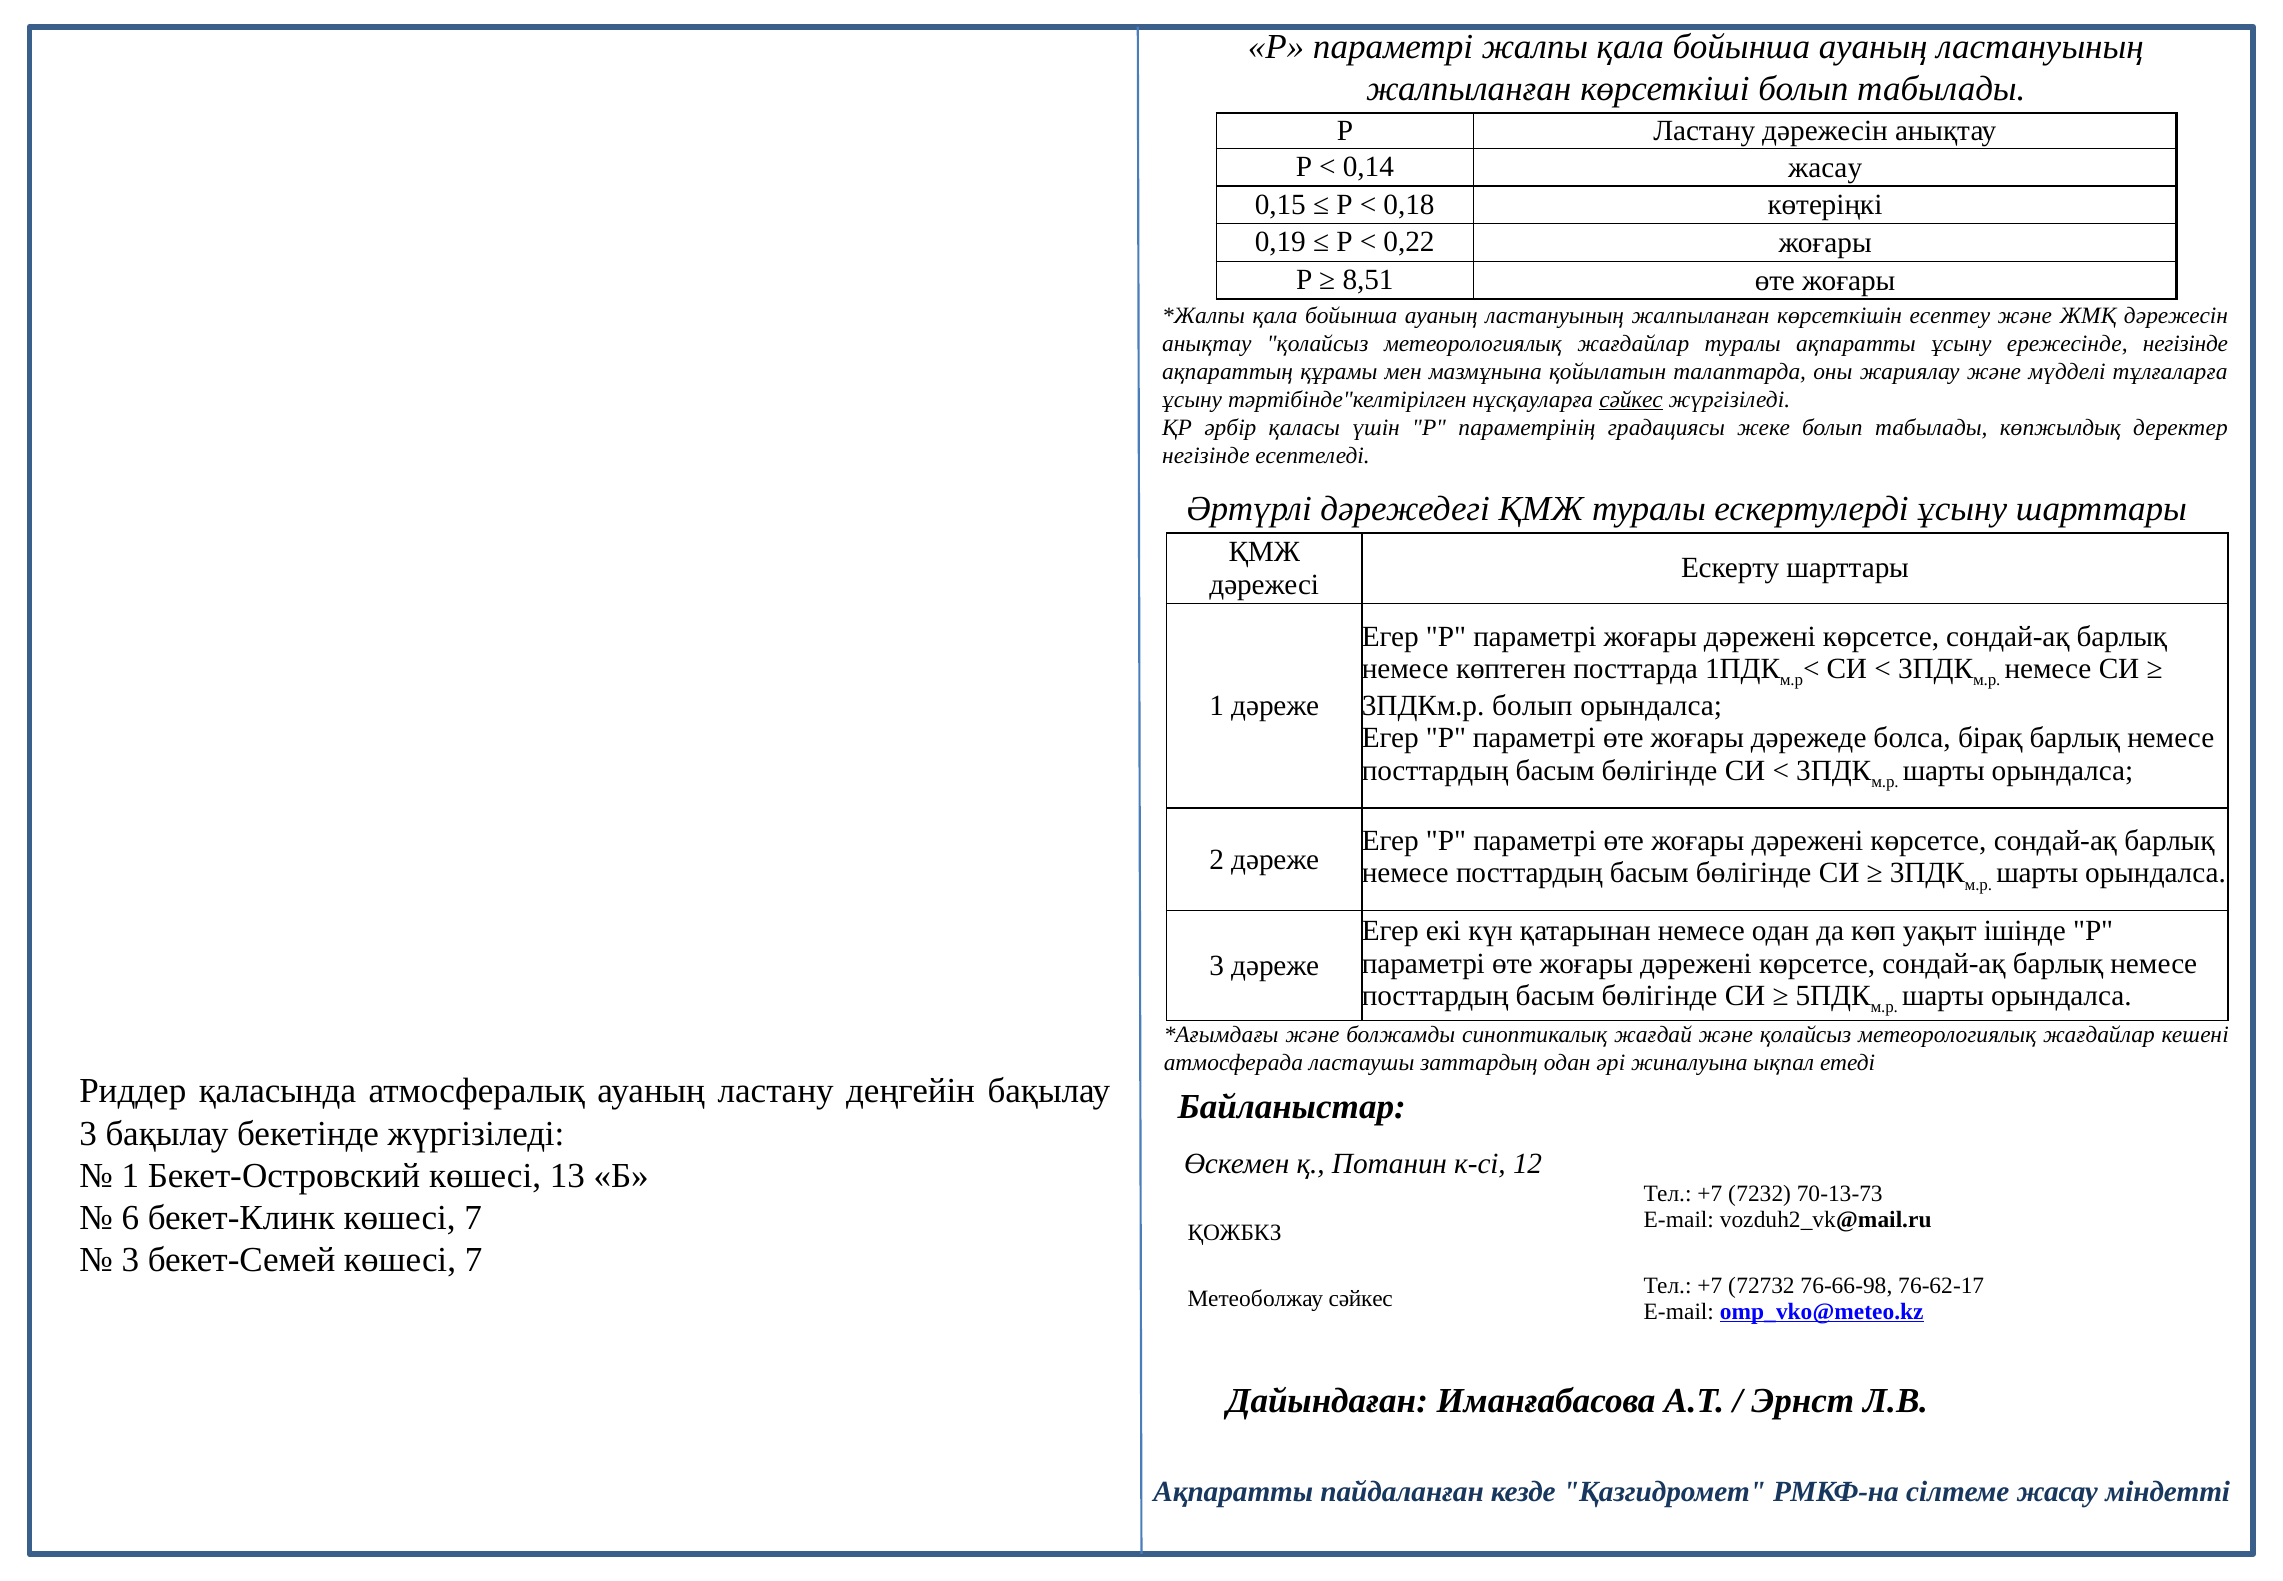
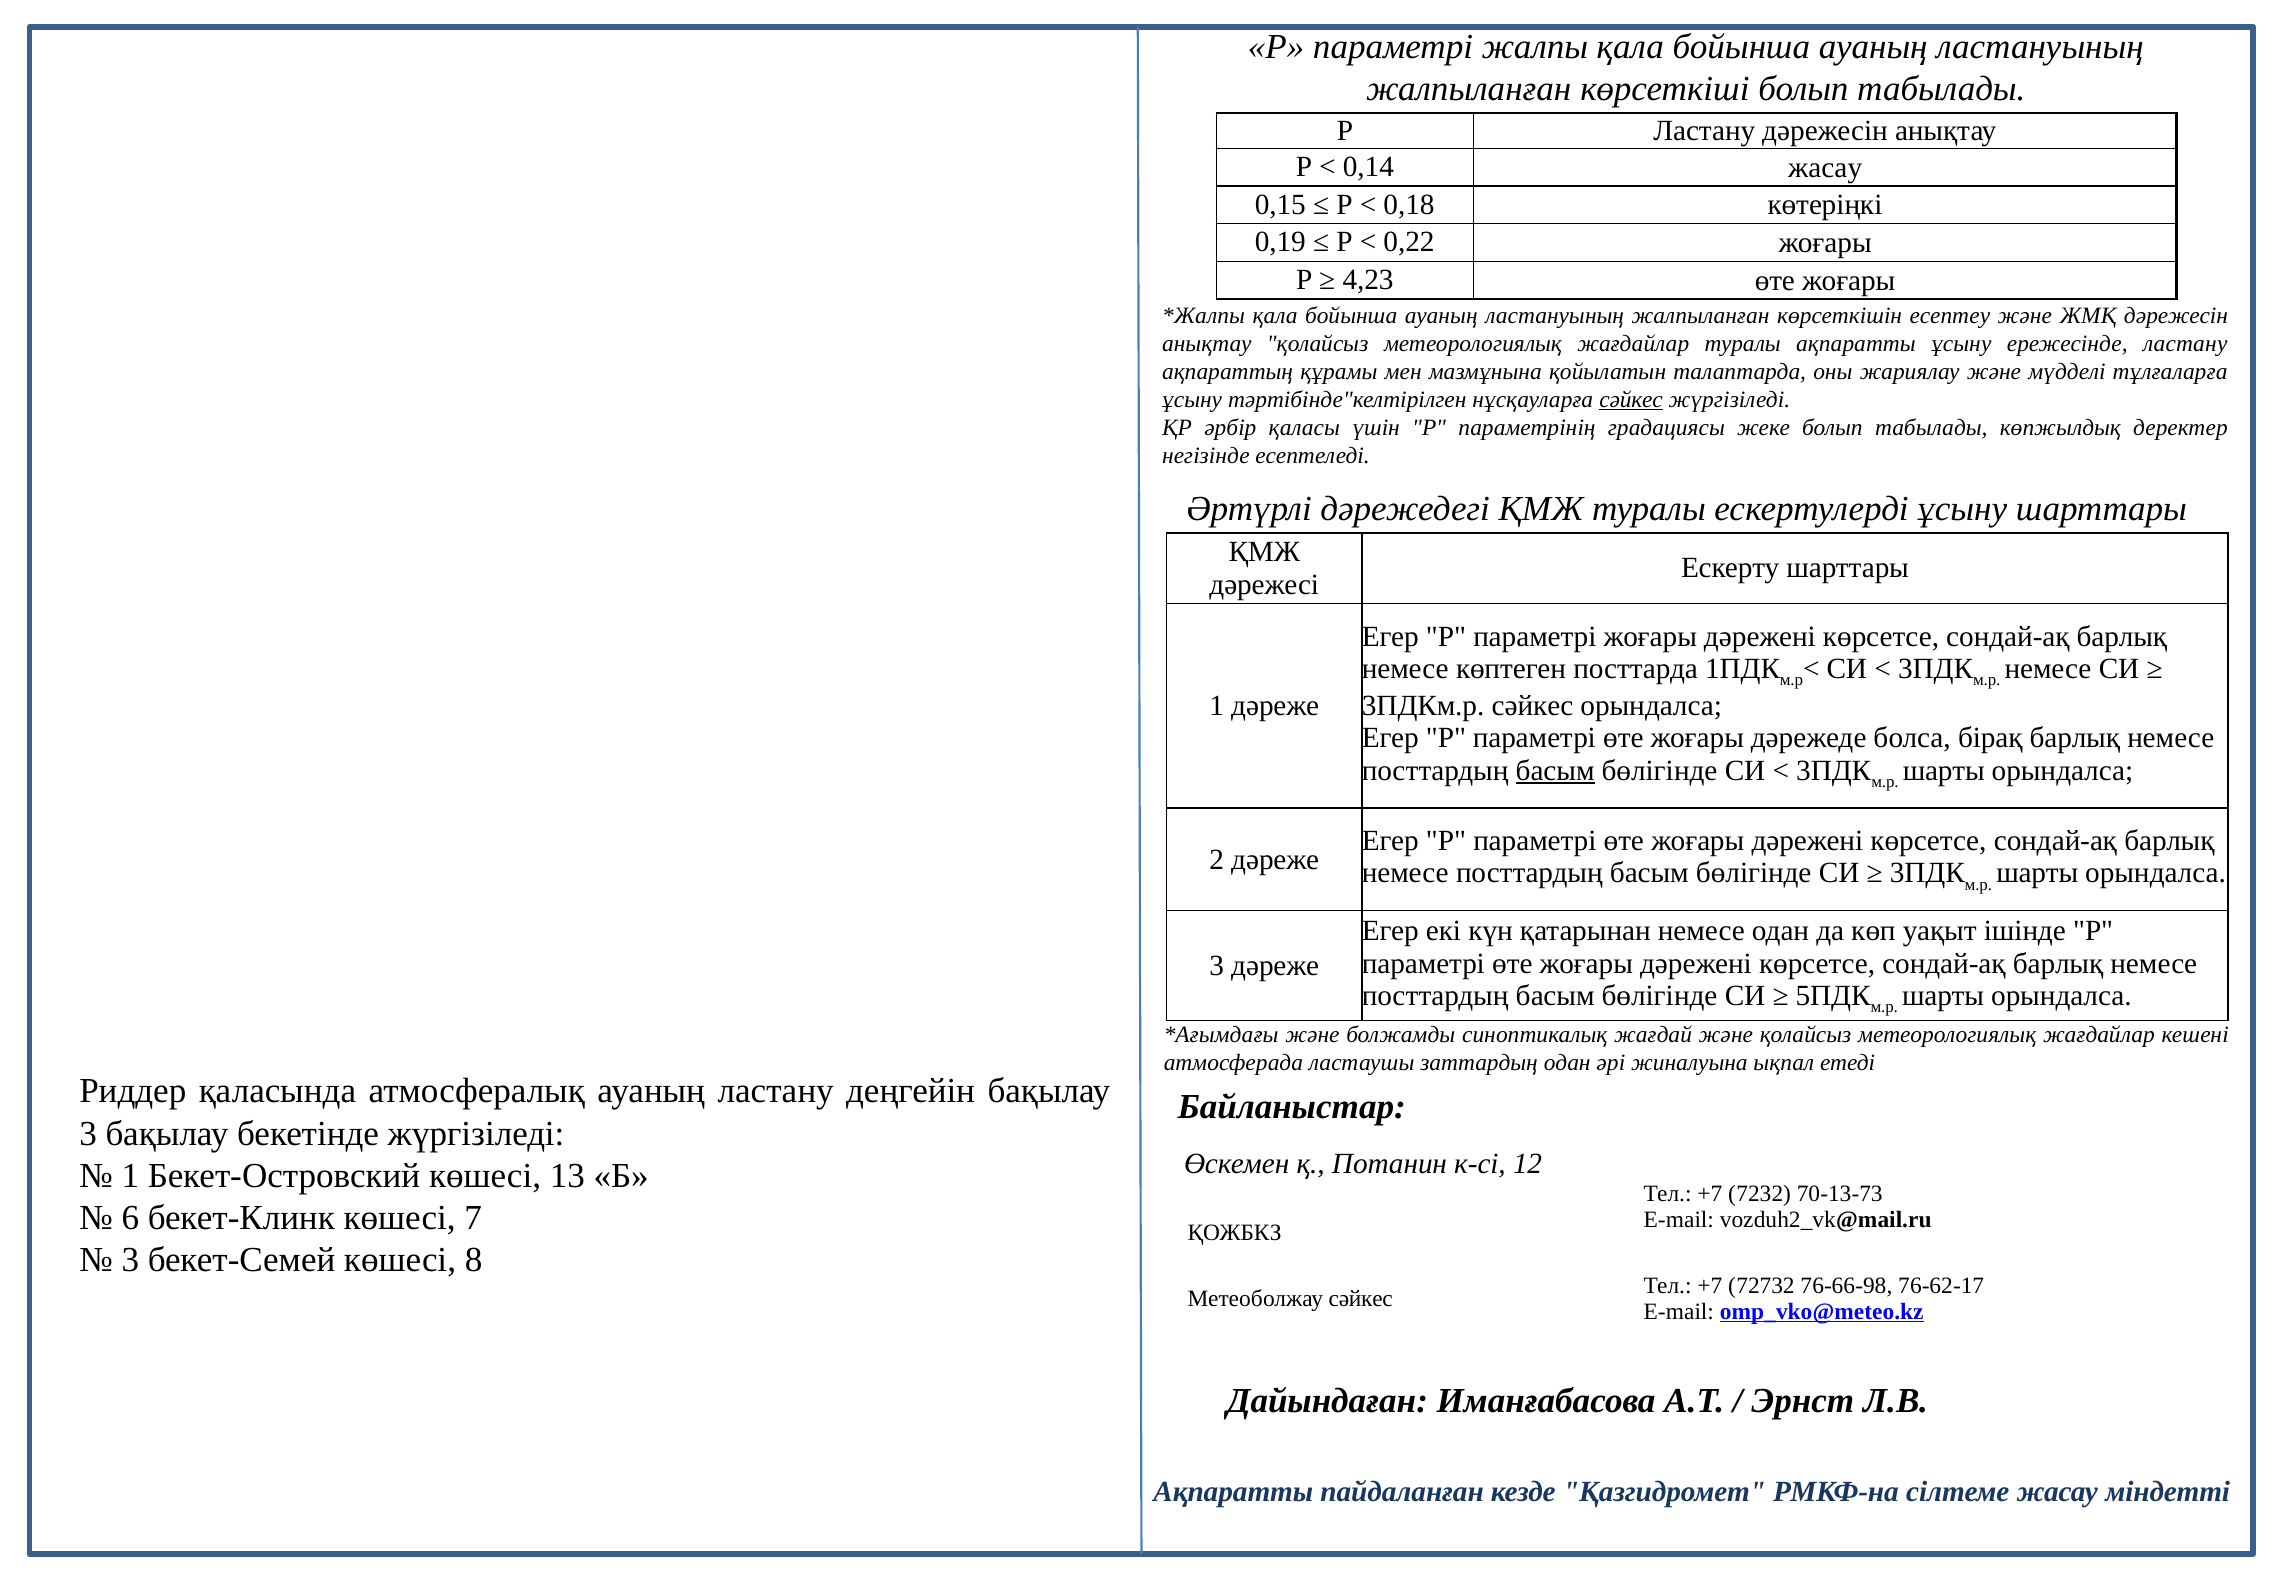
8,51: 8,51 -> 4,23
ережесінде негізінде: негізінде -> ластану
3ПДКм.р болып: болып -> сәйкес
басым at (1555, 770) underline: none -> present
бекет-Семей көшесі 7: 7 -> 8
